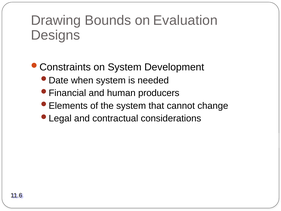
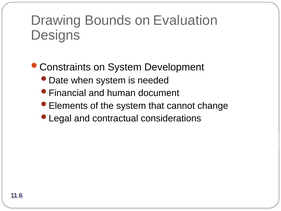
producers: producers -> document
